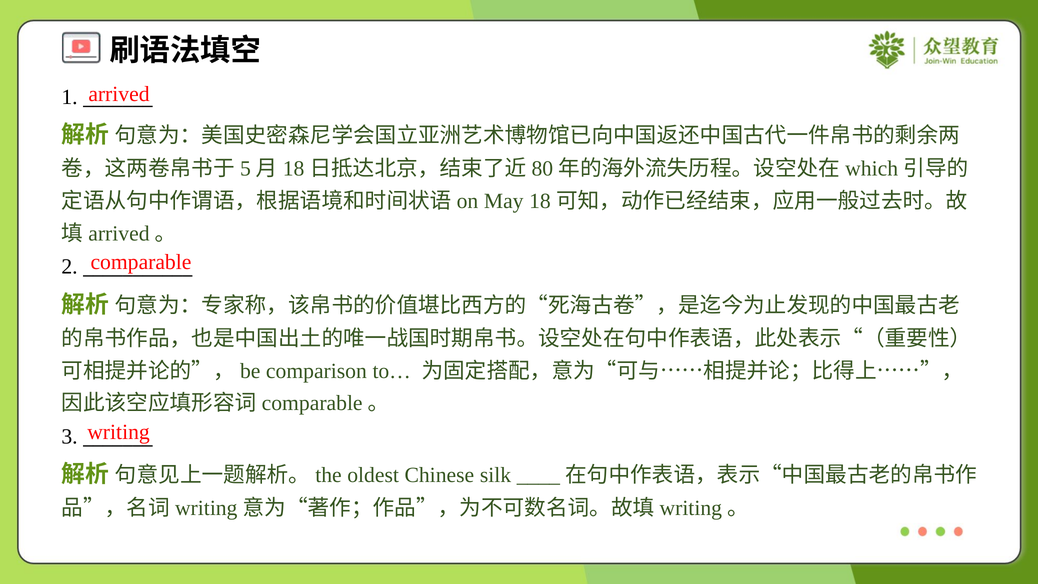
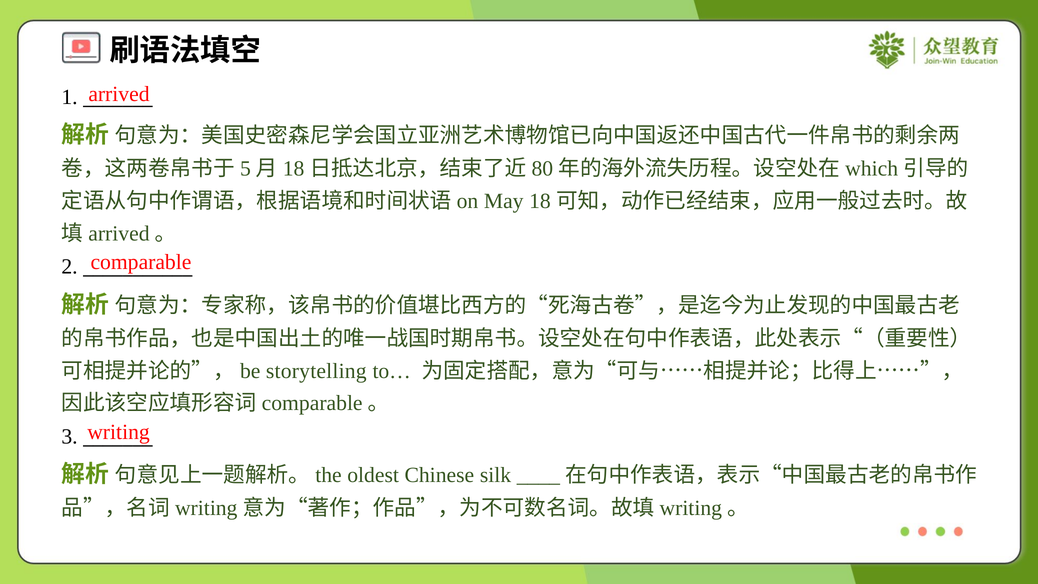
comparison: comparison -> storytelling
